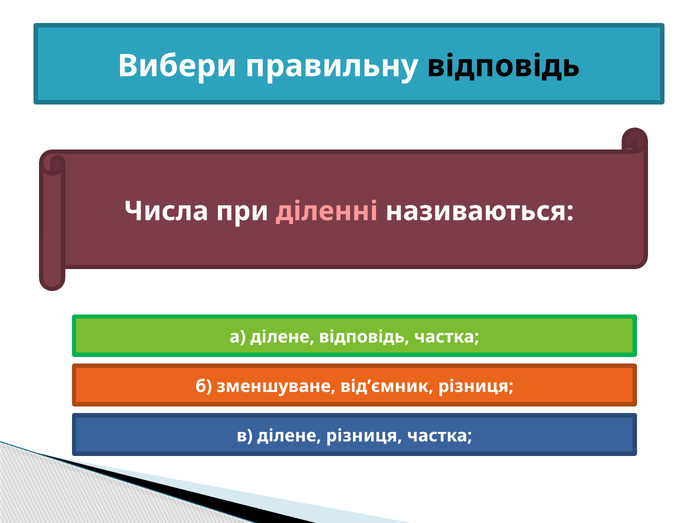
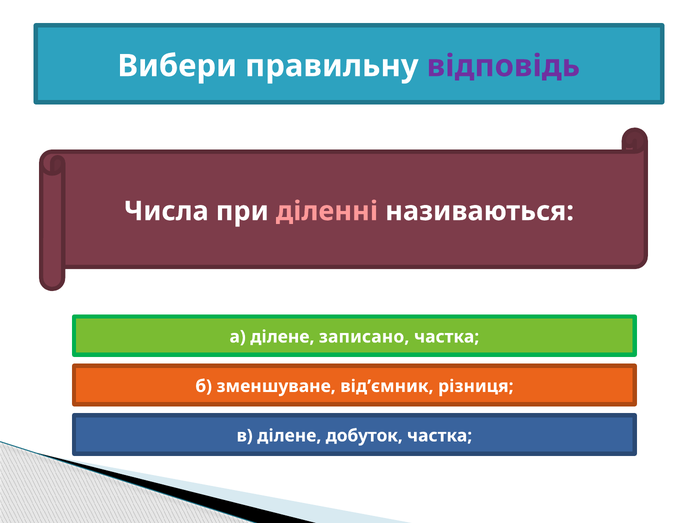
відповідь at (503, 66) colour: black -> purple
ділене відповідь: відповідь -> записано
ділене різниця: різниця -> добуток
